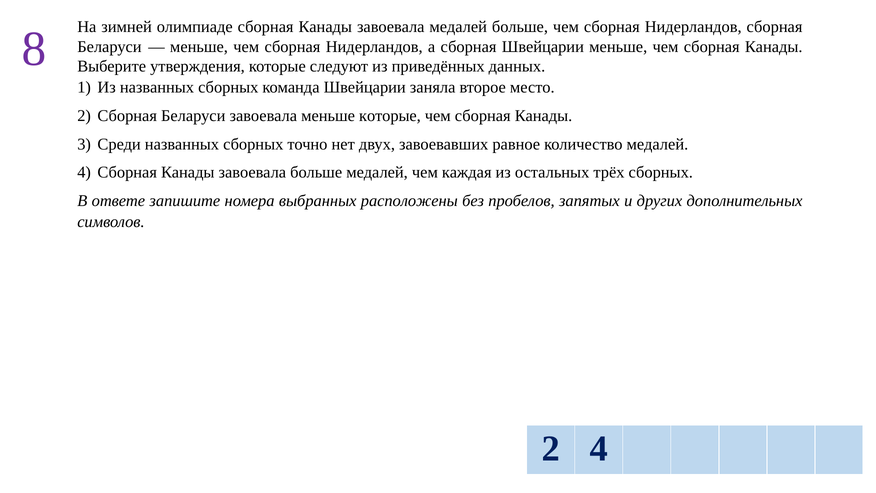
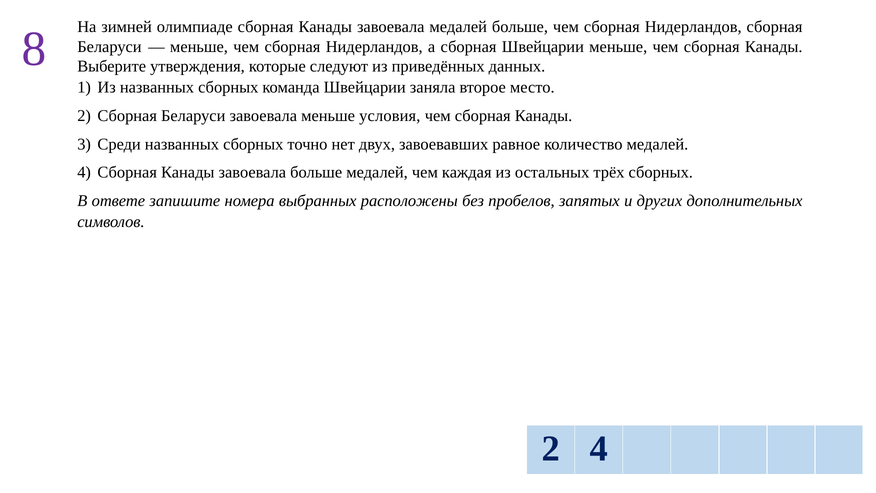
меньше которые: которые -> условия
